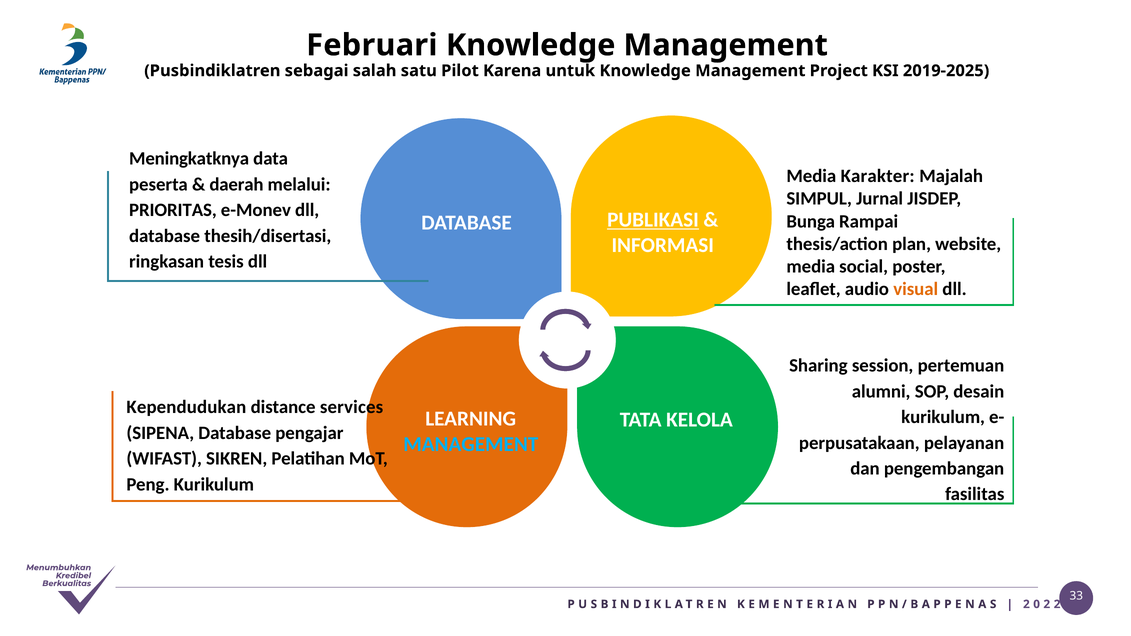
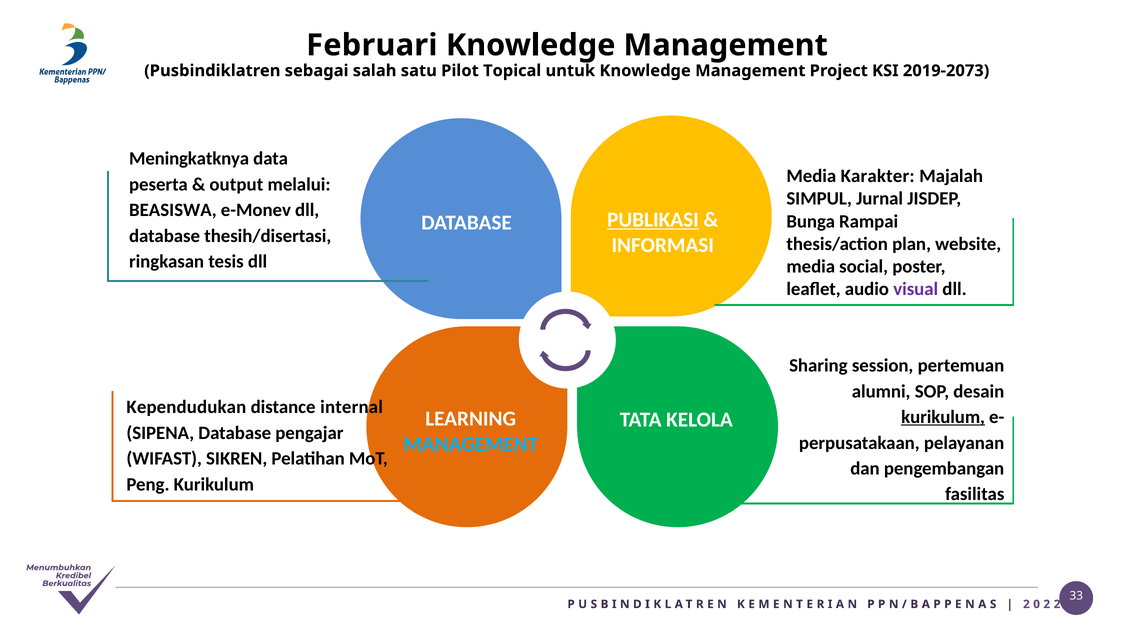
Karena: Karena -> Topical
2019-2025: 2019-2025 -> 2019-2073
daerah: daerah -> output
PRIORITAS: PRIORITAS -> BEASISWA
visual colour: orange -> purple
services: services -> internal
kurikulum at (943, 417) underline: none -> present
